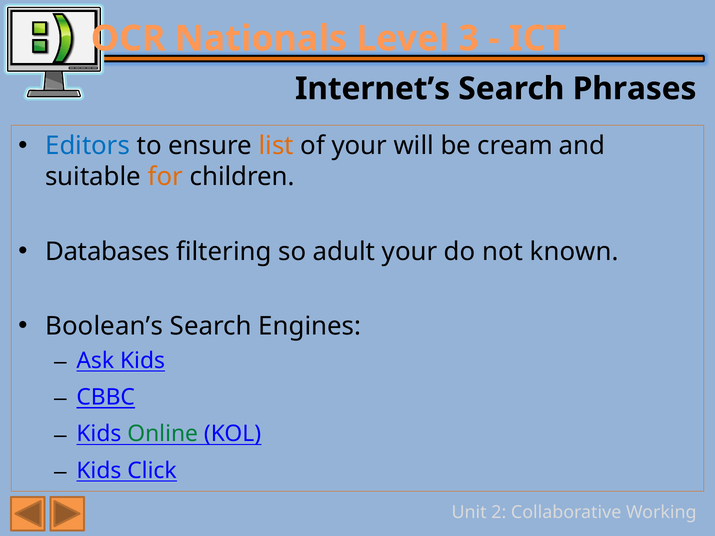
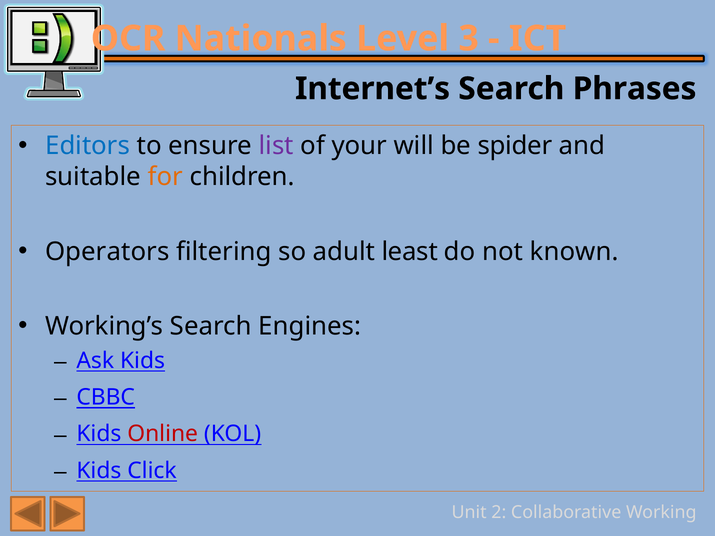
list colour: orange -> purple
cream: cream -> spider
Databases: Databases -> Operators
adult your: your -> least
Boolean’s: Boolean’s -> Working’s
Online colour: green -> red
